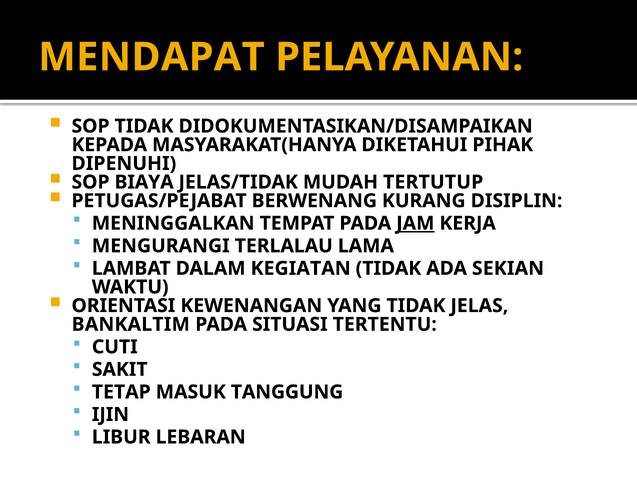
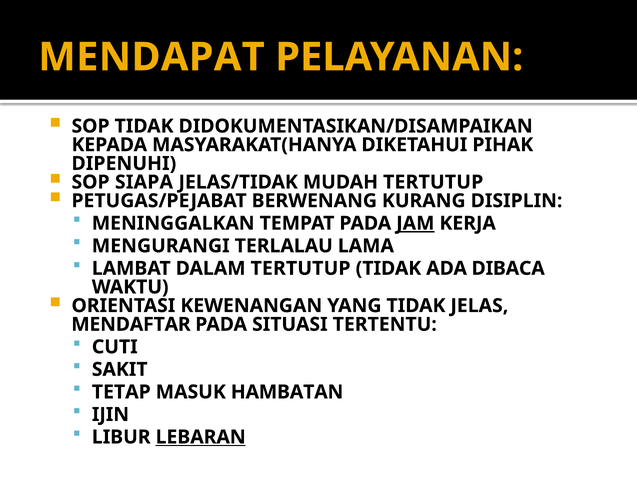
BIAYA: BIAYA -> SIAPA
DALAM KEGIATAN: KEGIATAN -> TERTUTUP
SEKIAN: SEKIAN -> DIBACA
BANKALTIM: BANKALTIM -> MENDAFTAR
TANGGUNG: TANGGUNG -> HAMBATAN
LEBARAN underline: none -> present
